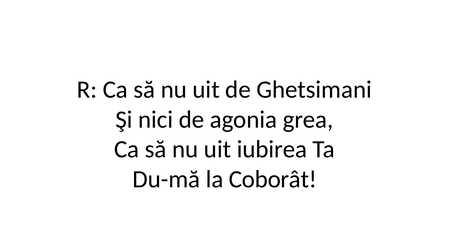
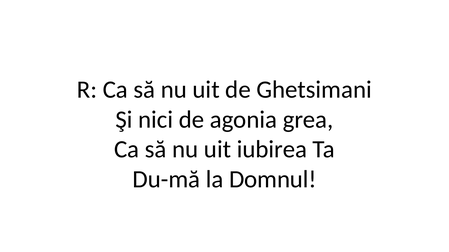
Coborât: Coborât -> Domnul
